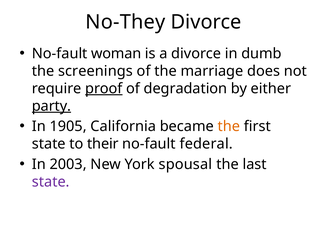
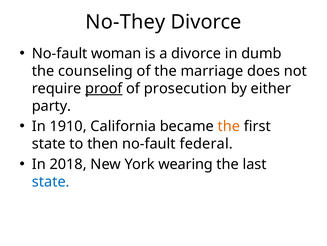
screenings: screenings -> counseling
degradation: degradation -> prosecution
party underline: present -> none
1905: 1905 -> 1910
their: their -> then
2003: 2003 -> 2018
spousal: spousal -> wearing
state at (51, 181) colour: purple -> blue
